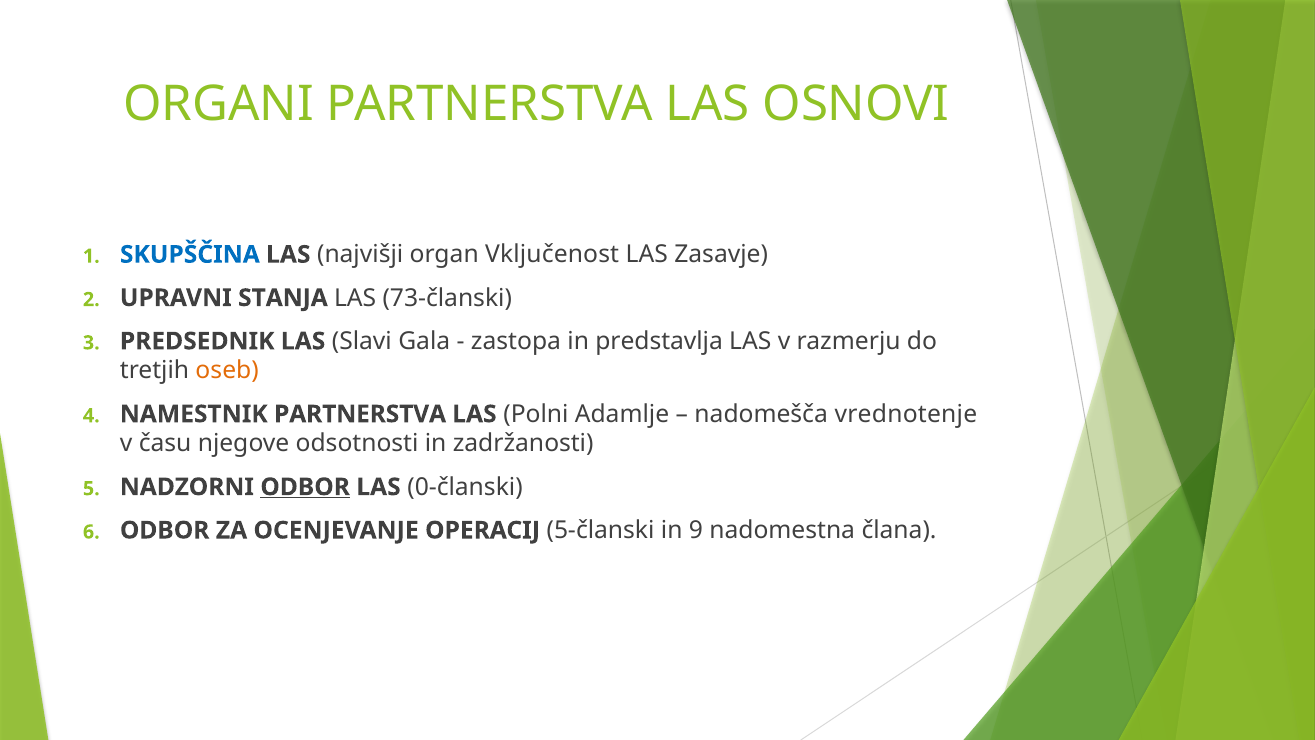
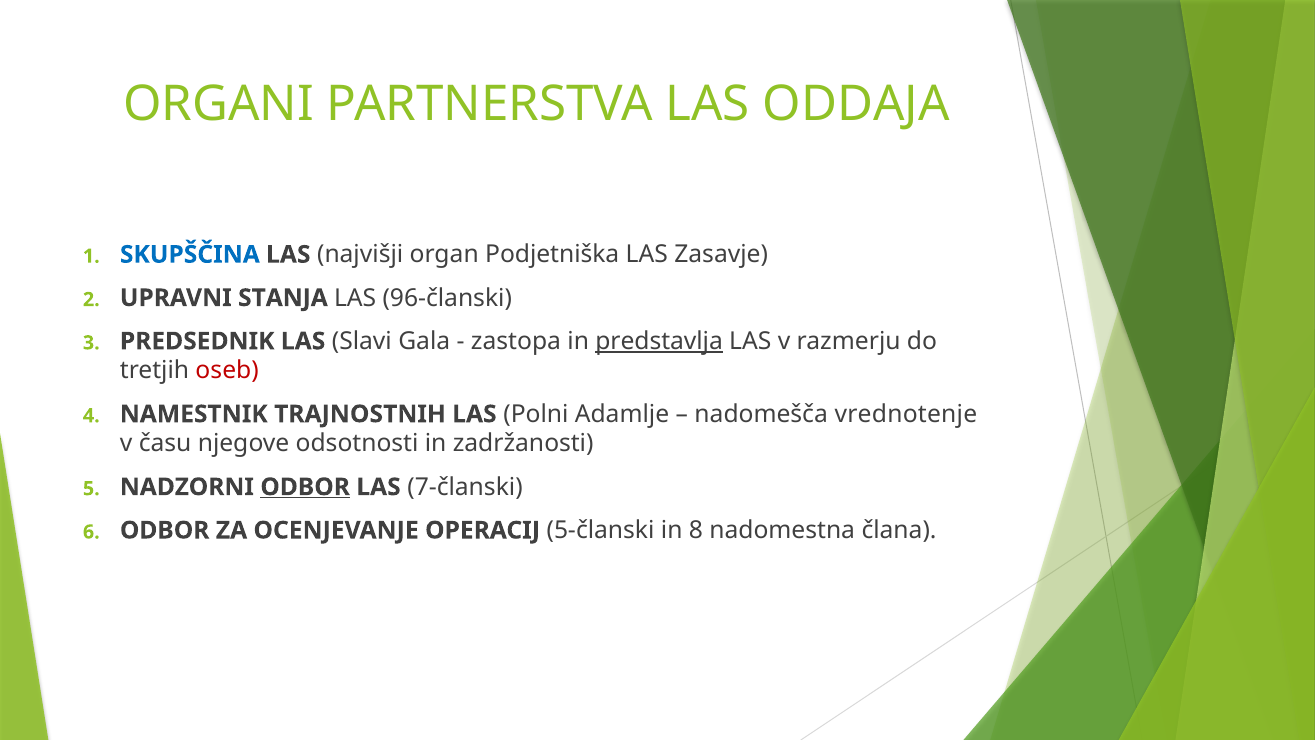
OSNOVI: OSNOVI -> ODDAJA
Vključenost: Vključenost -> Podjetniška
73-članski: 73-članski -> 96-članski
predstavlja underline: none -> present
oseb colour: orange -> red
NAMESTNIK PARTNERSTVA: PARTNERSTVA -> TRAJNOSTNIH
0-članski: 0-članski -> 7-članski
9: 9 -> 8
